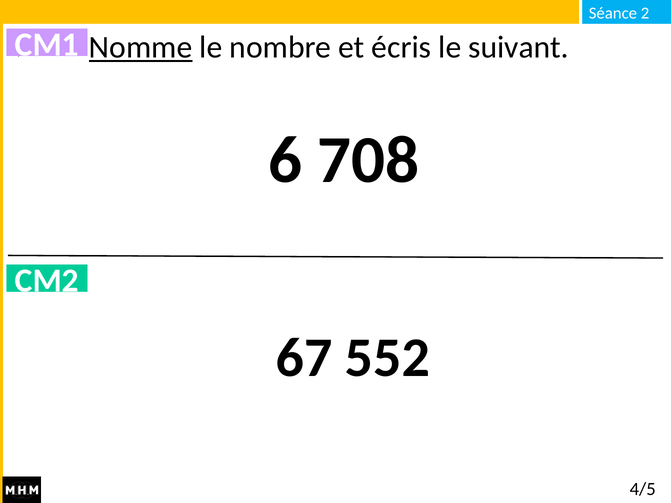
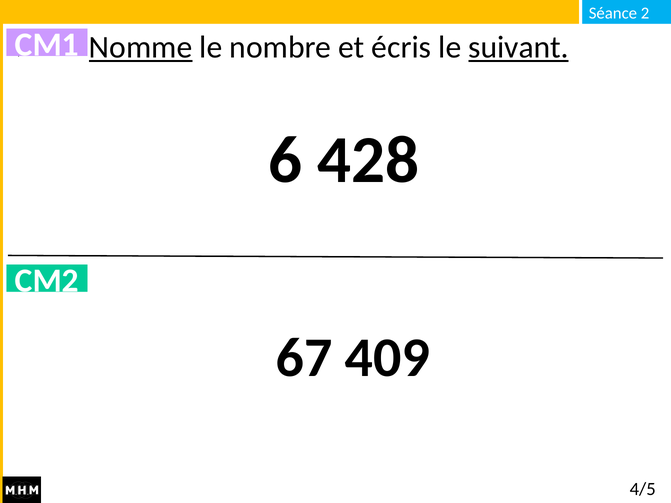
suivant underline: none -> present
708: 708 -> 428
552: 552 -> 409
